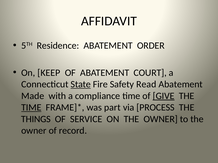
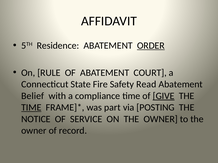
ORDER underline: none -> present
KEEP: KEEP -> RULE
State underline: present -> none
Made: Made -> Belief
PROCESS: PROCESS -> POSTING
THINGS: THINGS -> NOTICE
